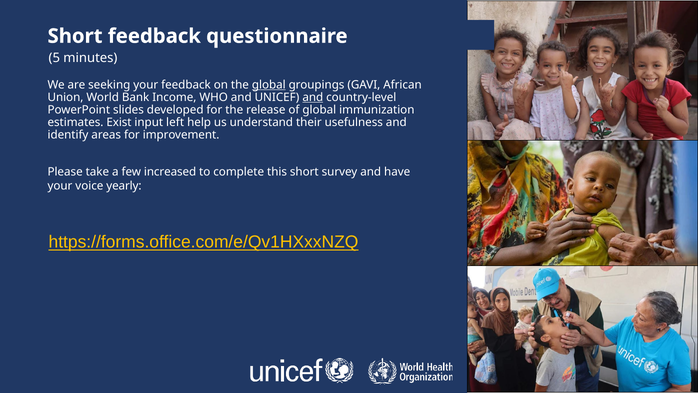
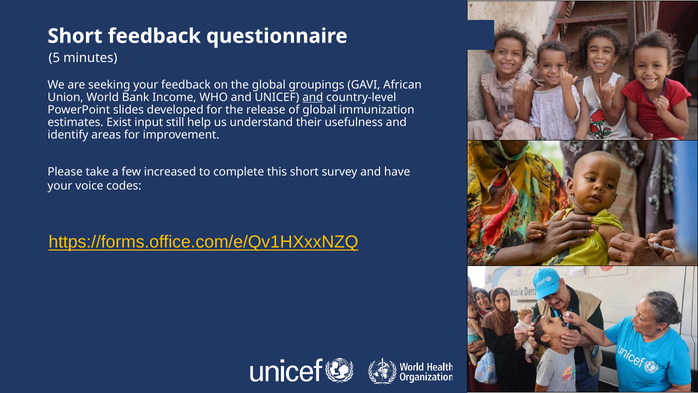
global at (269, 85) underline: present -> none
left: left -> still
yearly: yearly -> codes
